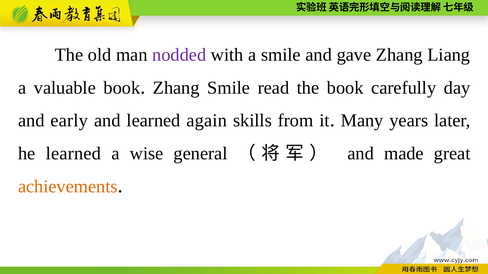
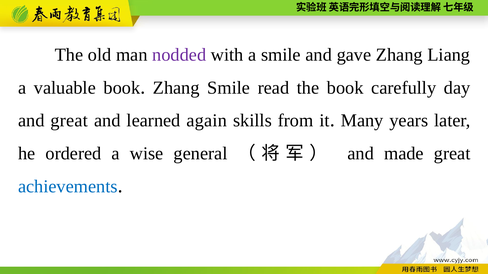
and early: early -> great
he learned: learned -> ordered
achievements colour: orange -> blue
